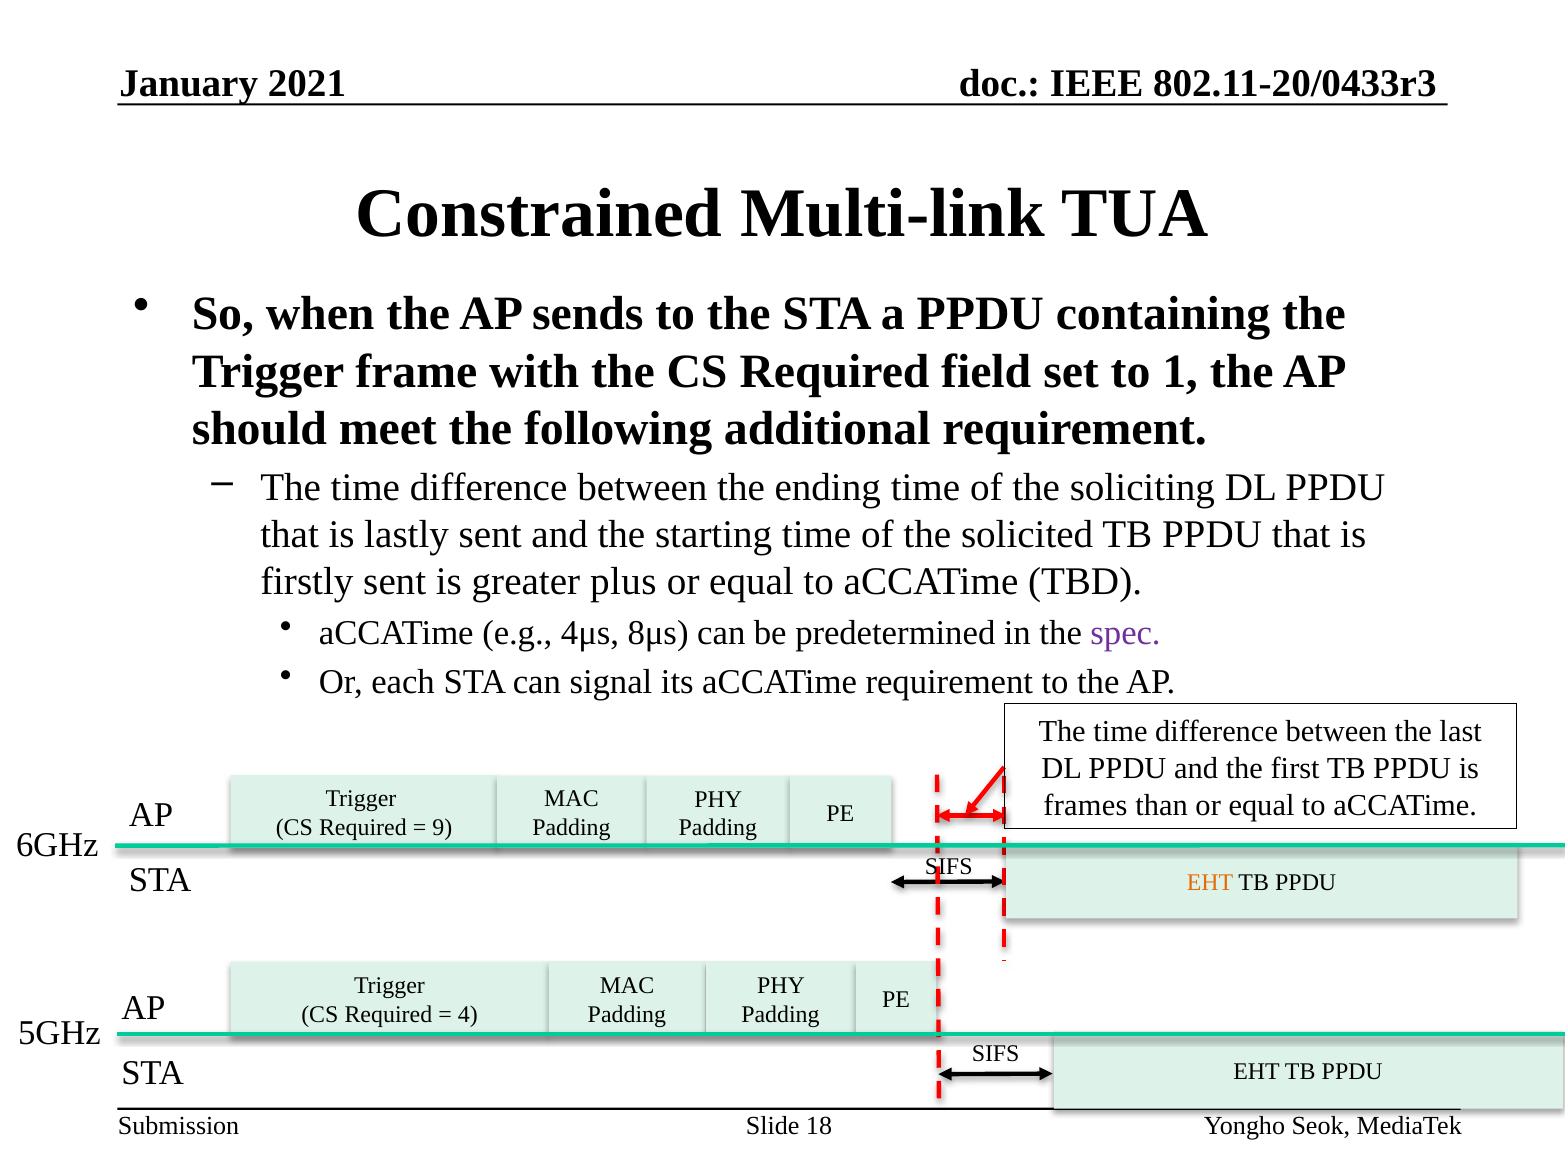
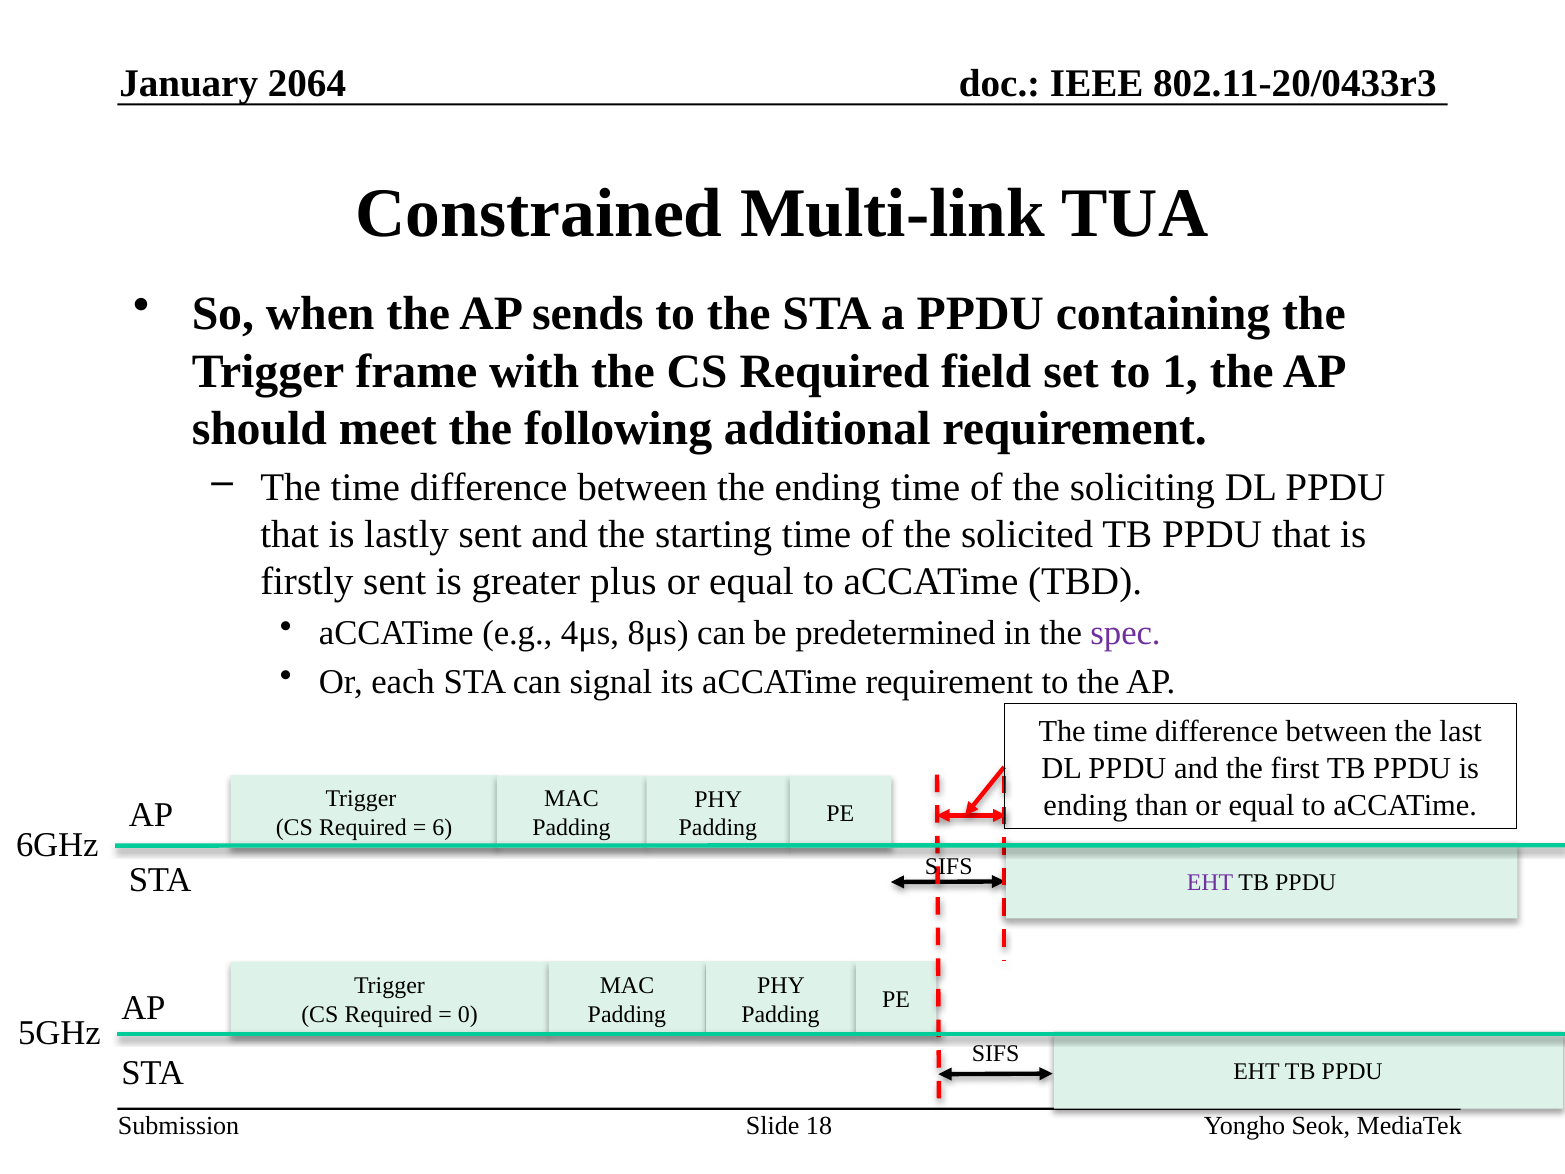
2021: 2021 -> 2064
frames at (1085, 805): frames -> ending
9: 9 -> 6
EHT at (1210, 882) colour: orange -> purple
4: 4 -> 0
